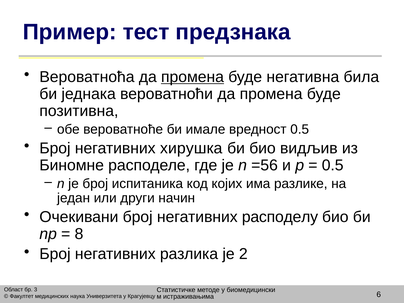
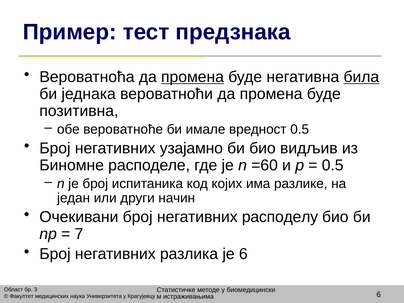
била underline: none -> present
хирушка: хирушка -> узајамно
=56: =56 -> =60
8: 8 -> 7
је 2: 2 -> 6
